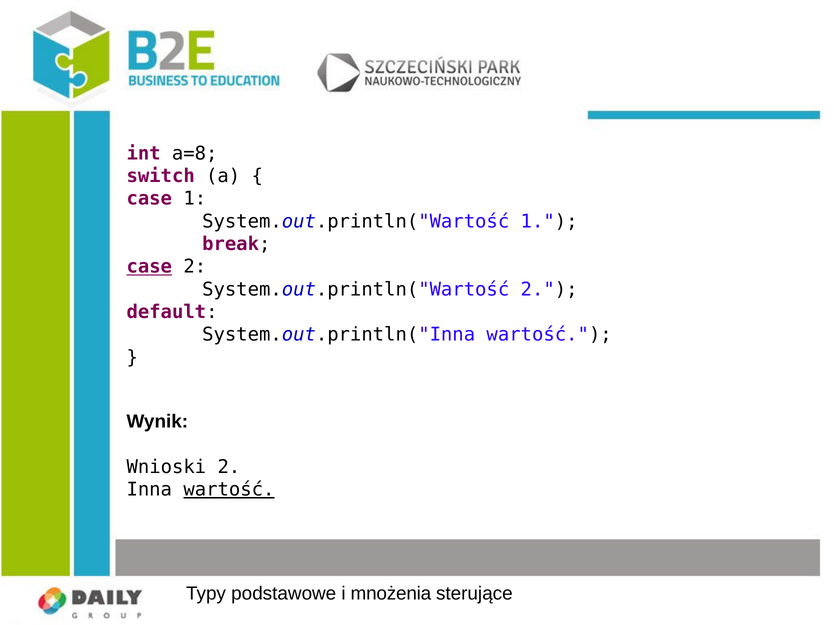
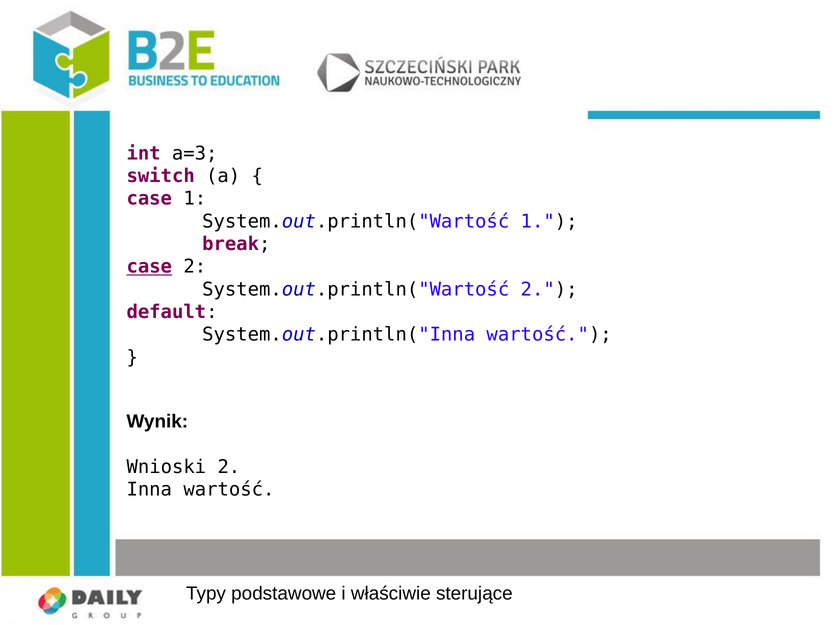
a=8: a=8 -> a=3
wartość at (229, 490) underline: present -> none
mnożenia: mnożenia -> właściwie
